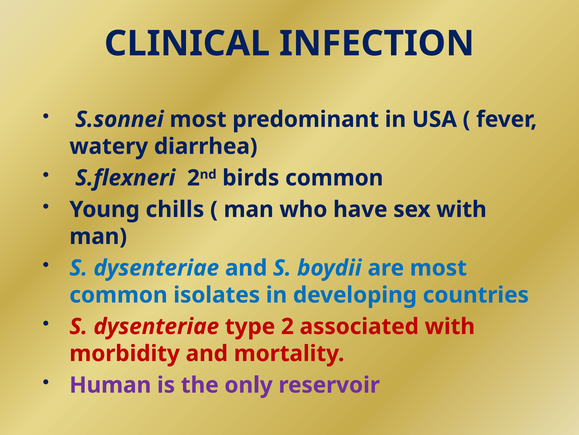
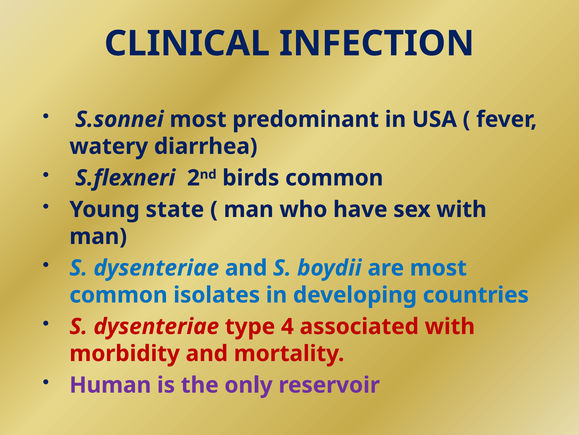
chills: chills -> state
type 2: 2 -> 4
